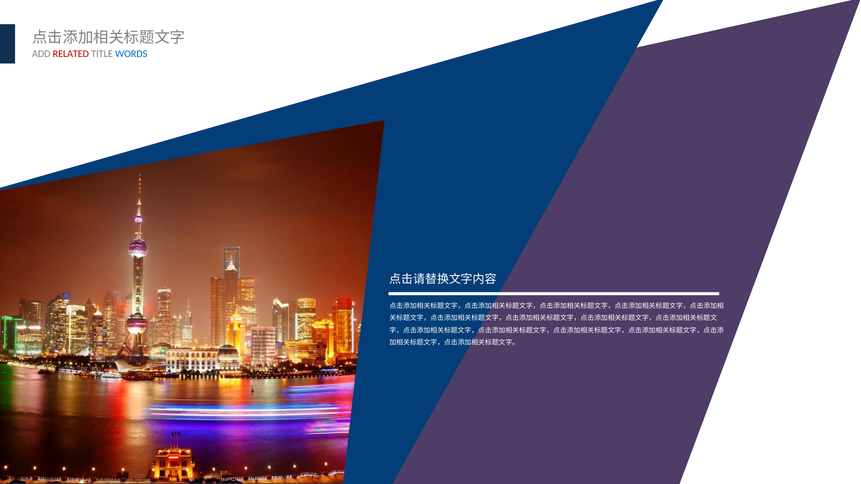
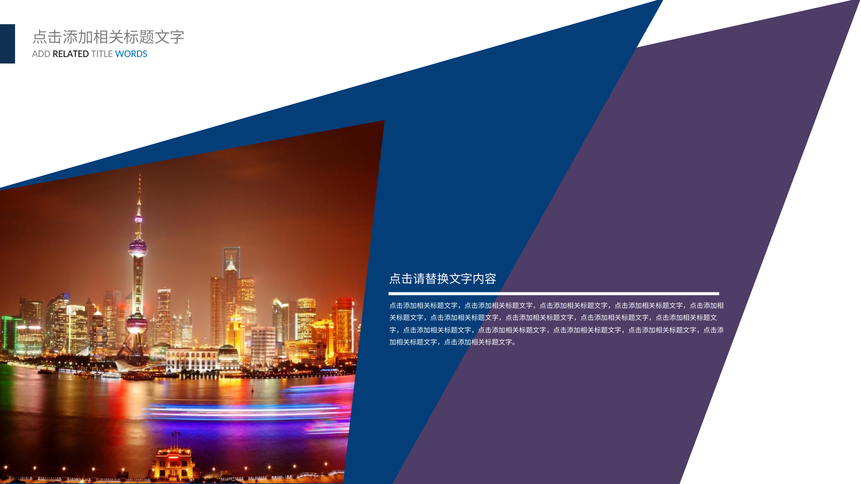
RELATED colour: red -> black
